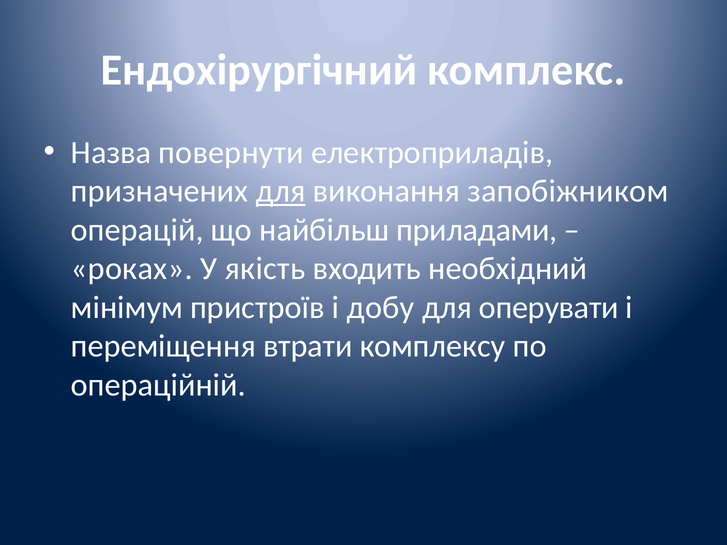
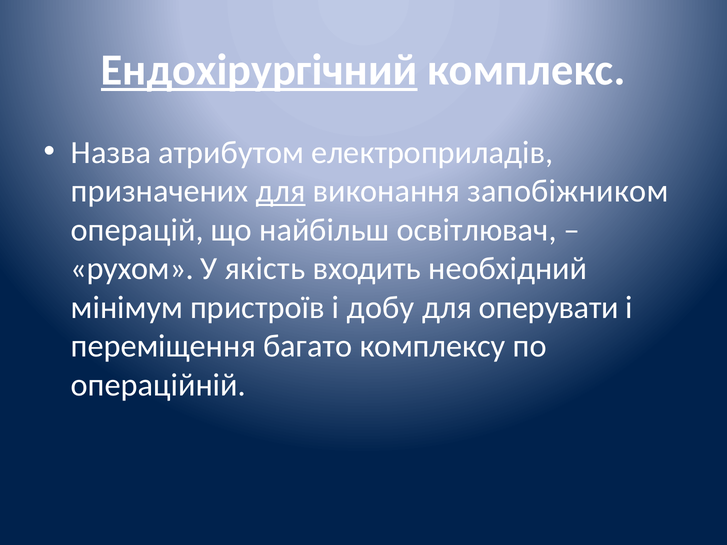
Ендохірургічний underline: none -> present
повернути: повернути -> атрибутом
приладами: приладами -> освітлювач
роках: роках -> рухом
втрати: втрати -> багато
